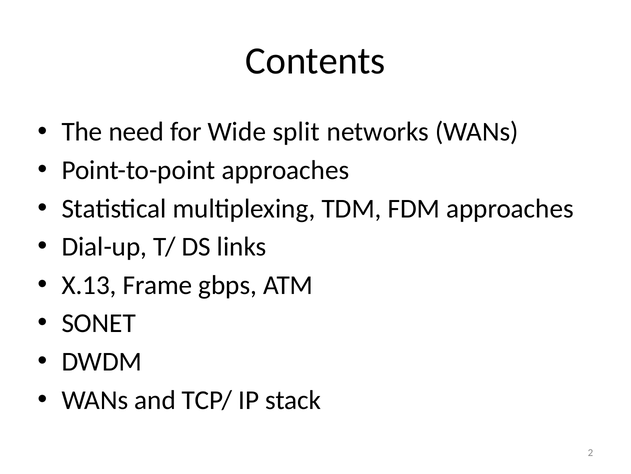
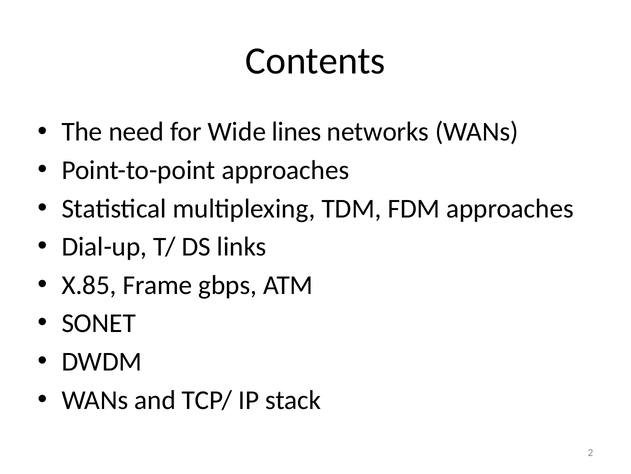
split: split -> lines
X.13: X.13 -> X.85
